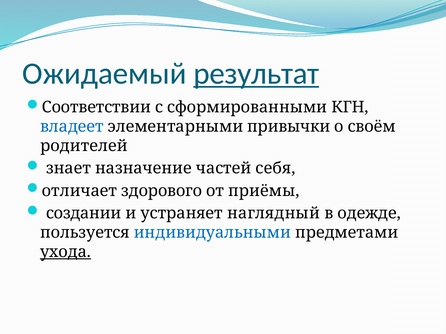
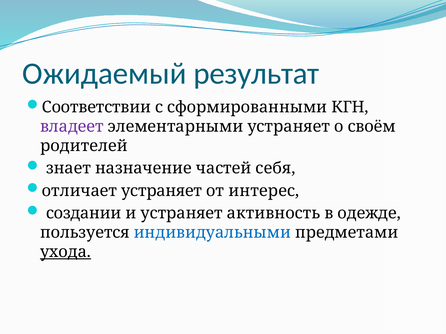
результат underline: present -> none
владеет colour: blue -> purple
элементарными привычки: привычки -> устраняет
отличает здорового: здорового -> устраняет
приёмы: приёмы -> интерес
наглядный: наглядный -> активность
